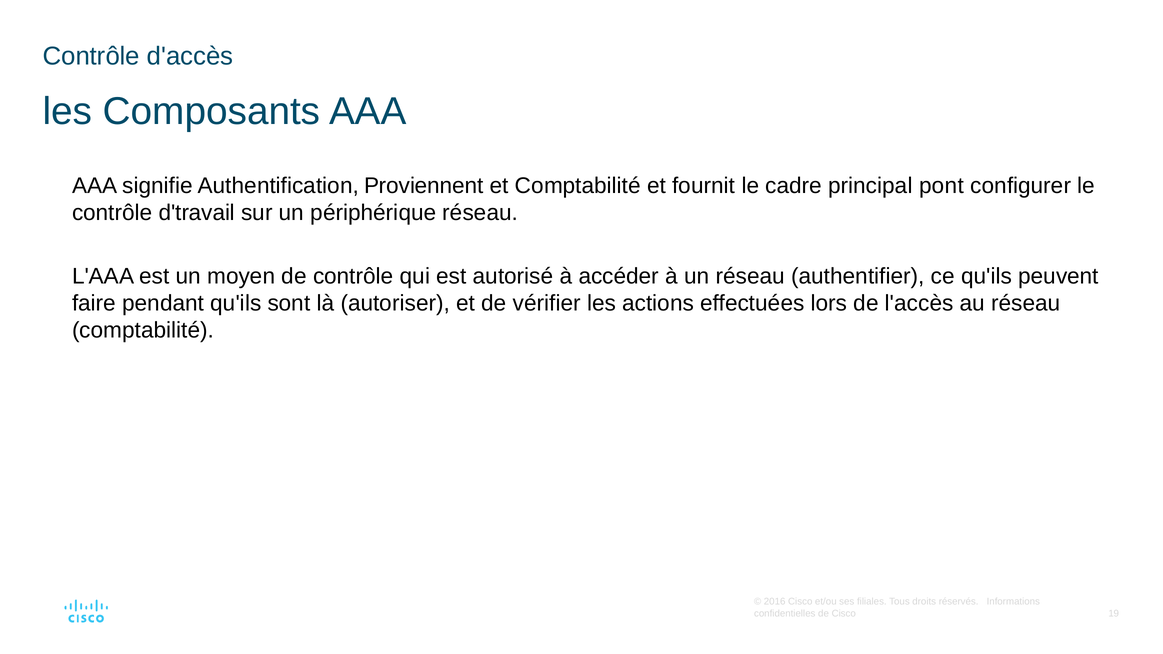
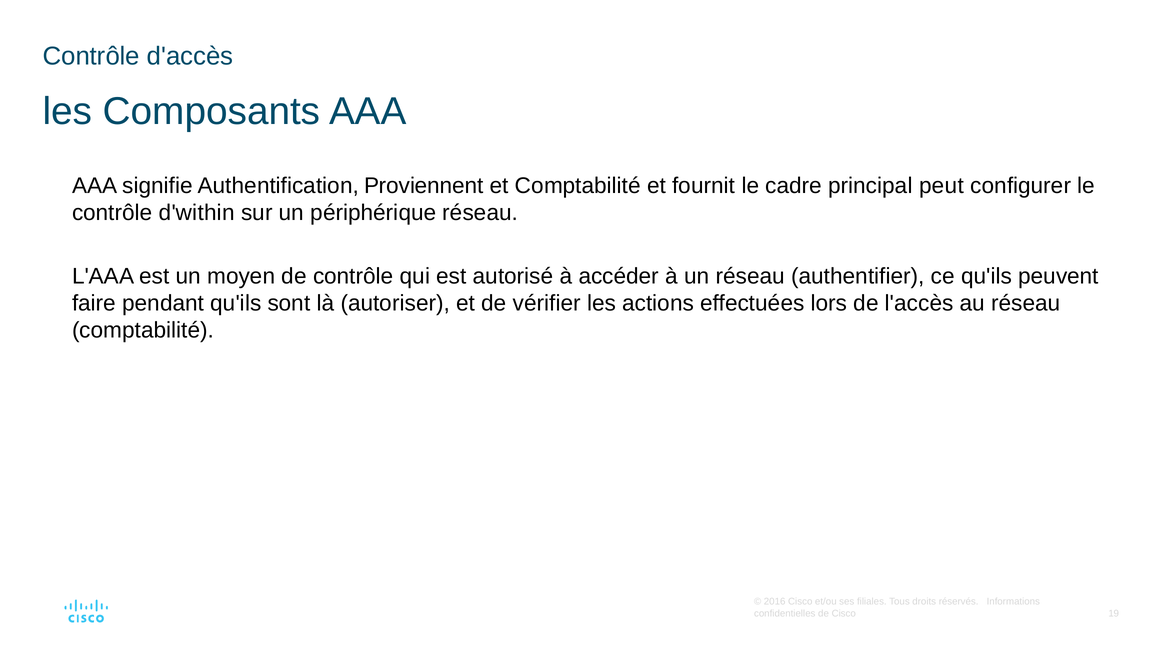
pont: pont -> peut
d'travail: d'travail -> d'within
